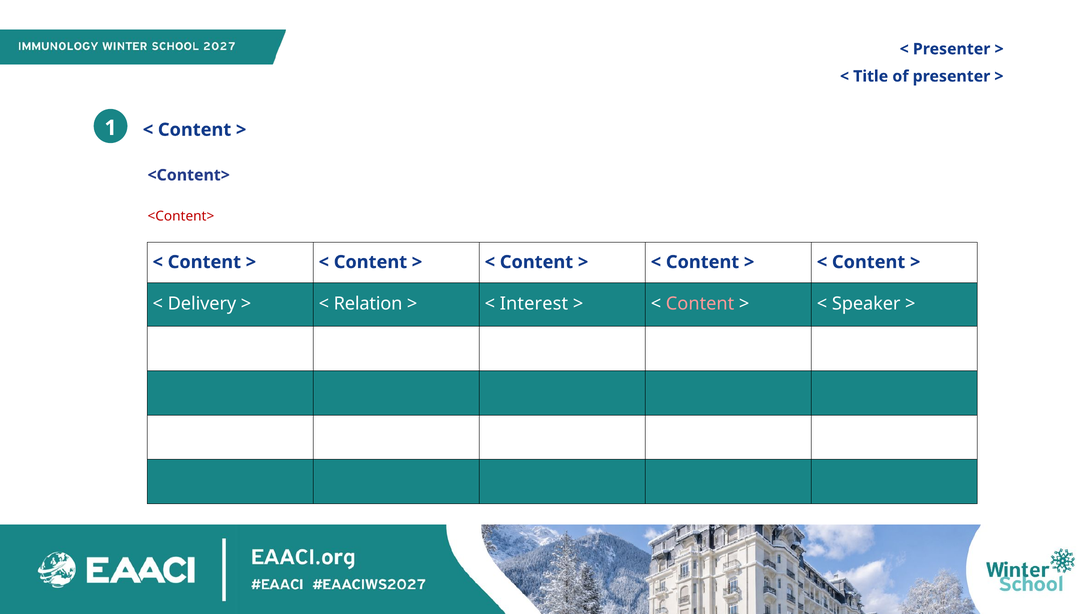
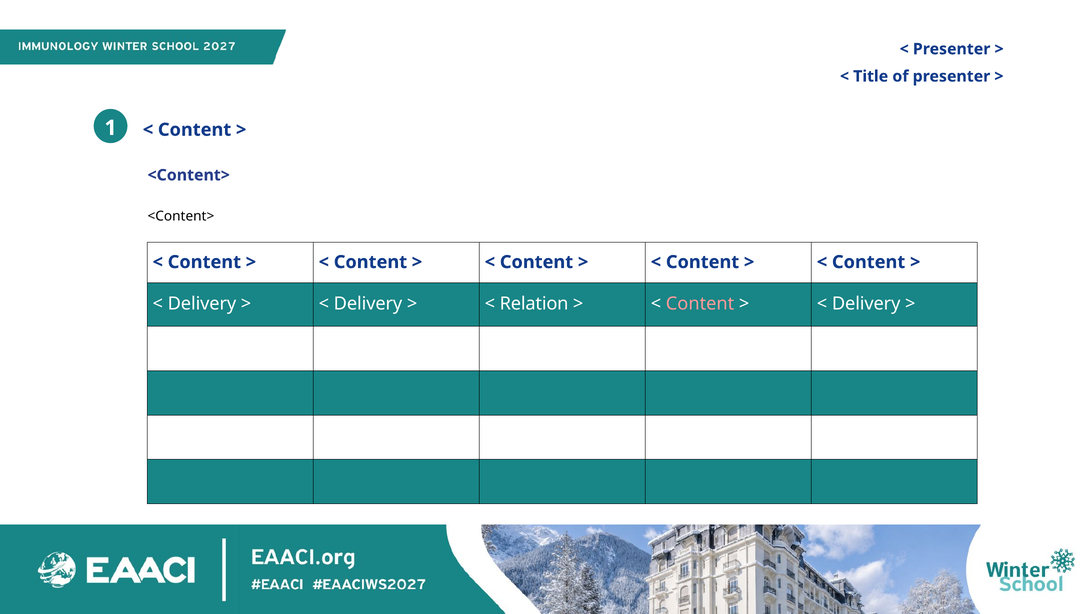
<Content> at (181, 216) colour: red -> black
Relation at (368, 304): Relation -> Delivery
Interest: Interest -> Relation
Speaker at (866, 304): Speaker -> Delivery
